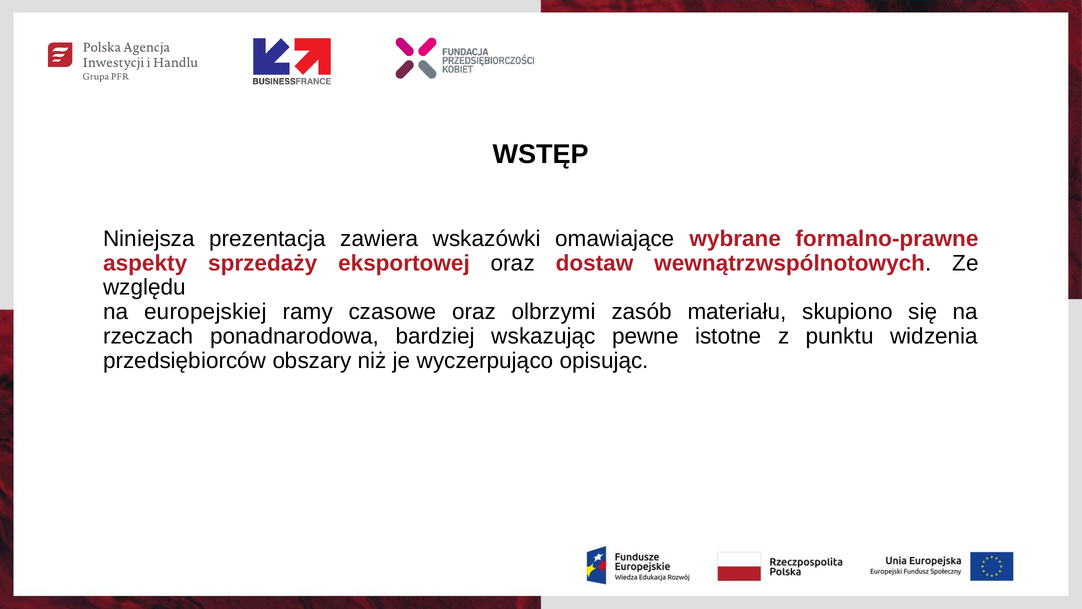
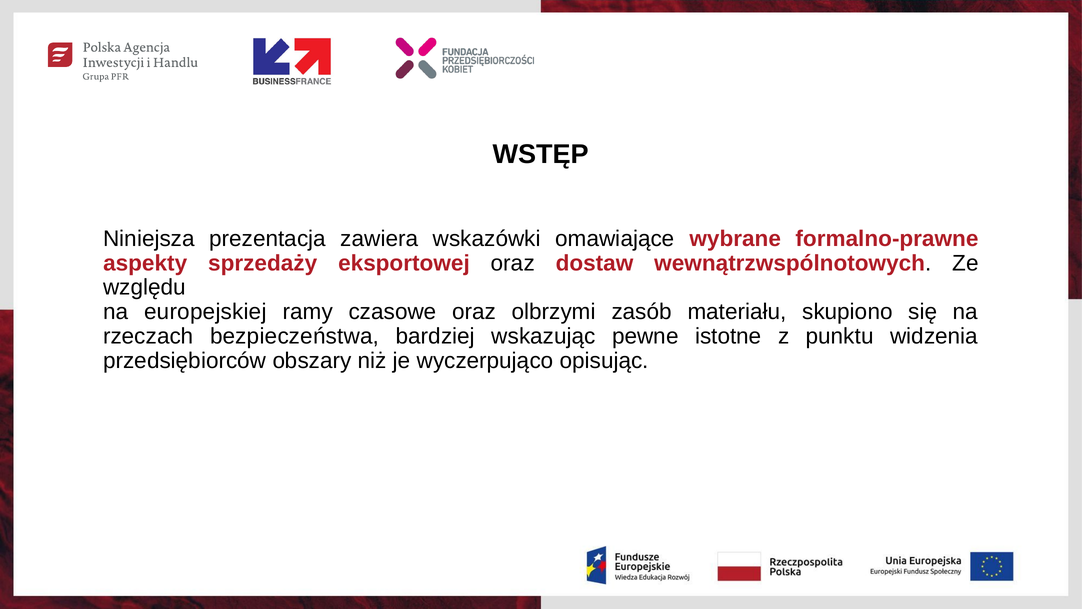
ponadnarodowa: ponadnarodowa -> bezpieczeństwa
